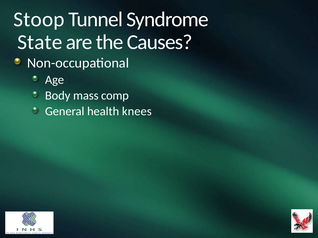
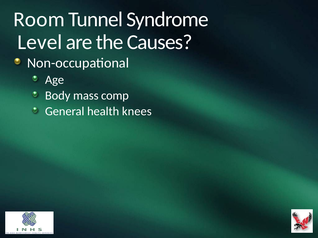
Stoop: Stoop -> Room
State: State -> Level
